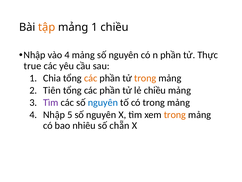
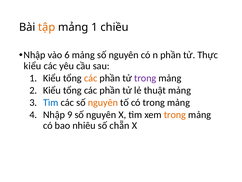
vào 4: 4 -> 6
true at (32, 66): true -> kiểu
1 Chia: Chia -> Kiểu
trong at (145, 78) colour: orange -> purple
Tiên at (52, 90): Tiên -> Kiểu
lẻ chiều: chiều -> thuật
Tìm at (51, 102) colour: purple -> blue
nguyên at (103, 102) colour: blue -> orange
5: 5 -> 9
